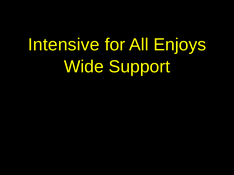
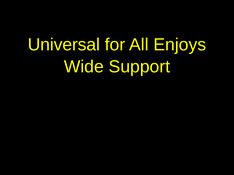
Intensive: Intensive -> Universal
